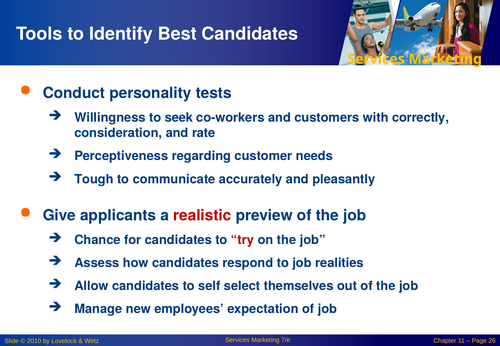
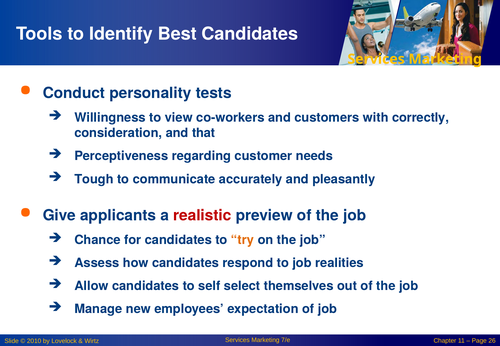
seek: seek -> view
rate: rate -> that
try colour: red -> orange
